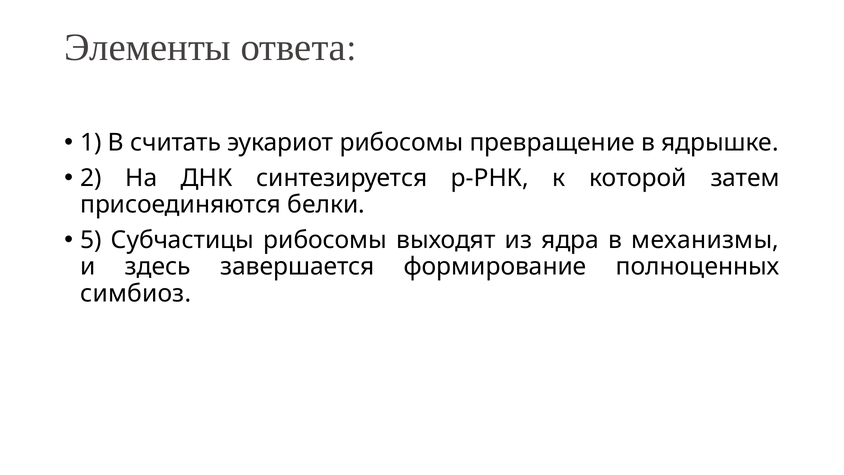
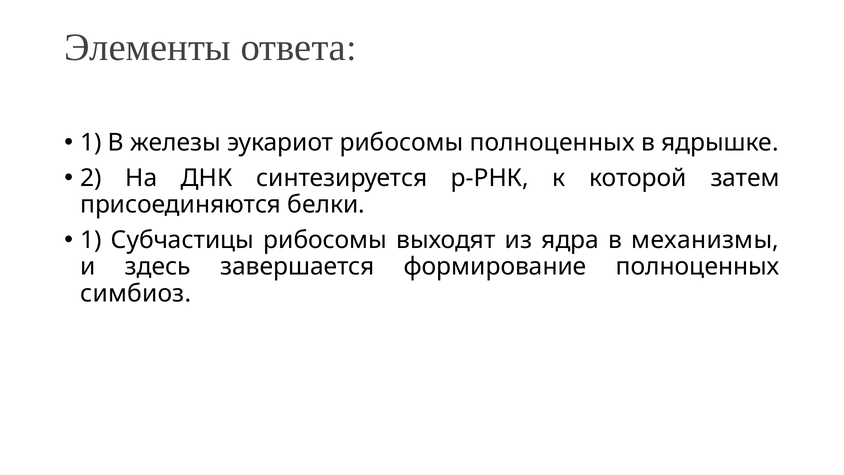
считать: считать -> железы
рибосомы превращение: превращение -> полноценных
5 at (91, 240): 5 -> 1
